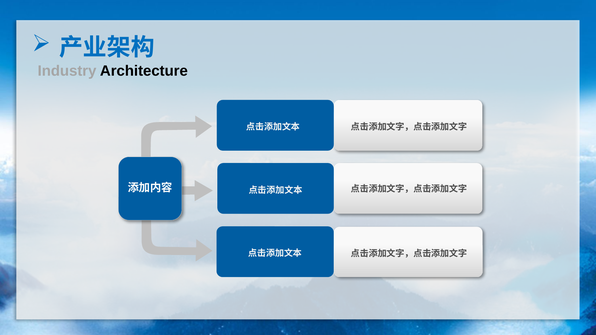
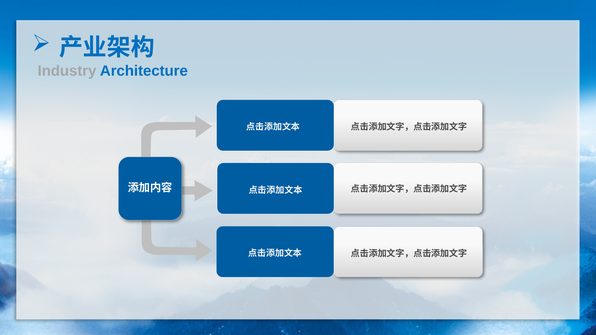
Architecture colour: black -> blue
